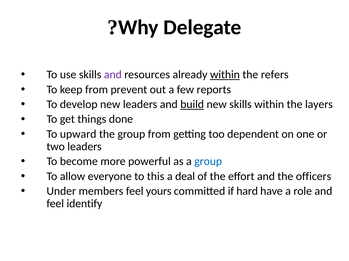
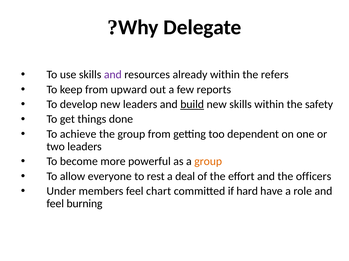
within at (225, 75) underline: present -> none
prevent: prevent -> upward
layers: layers -> safety
upward: upward -> achieve
group at (208, 162) colour: blue -> orange
this: this -> rest
yours: yours -> chart
identify: identify -> burning
